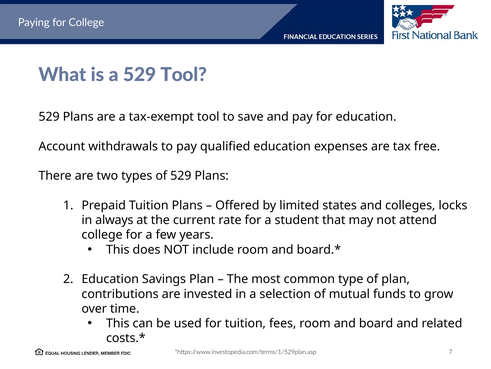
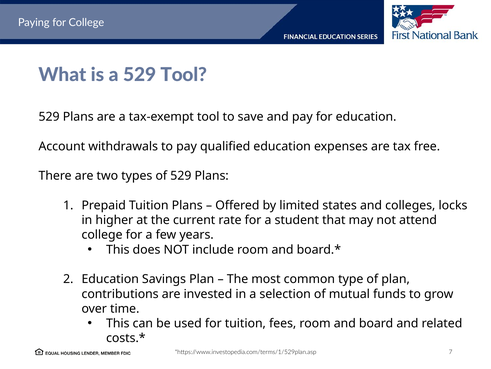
always: always -> higher
